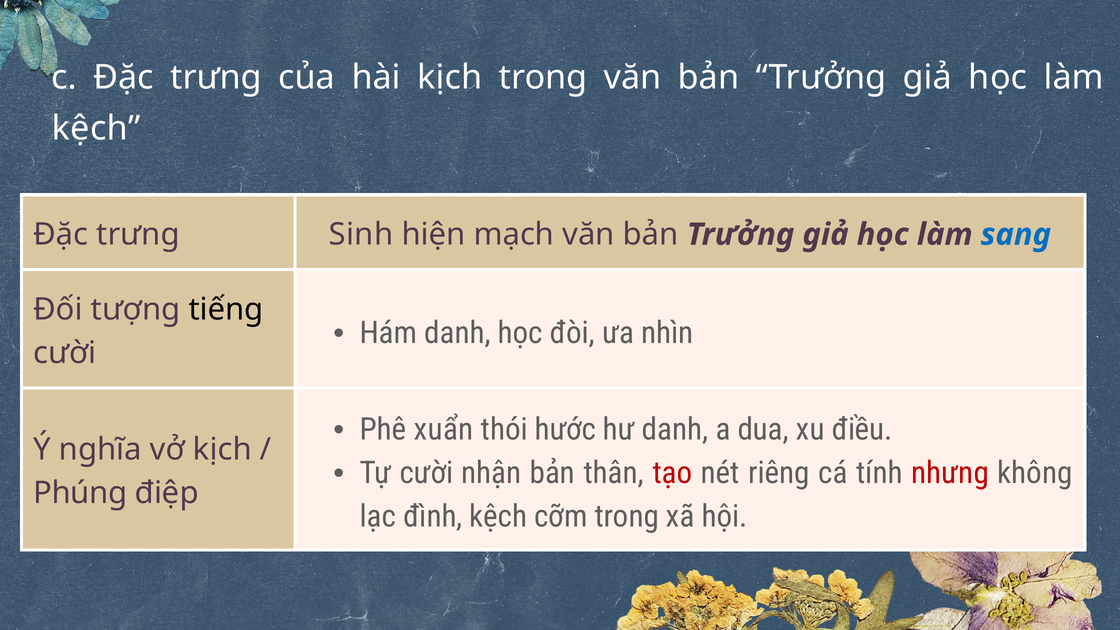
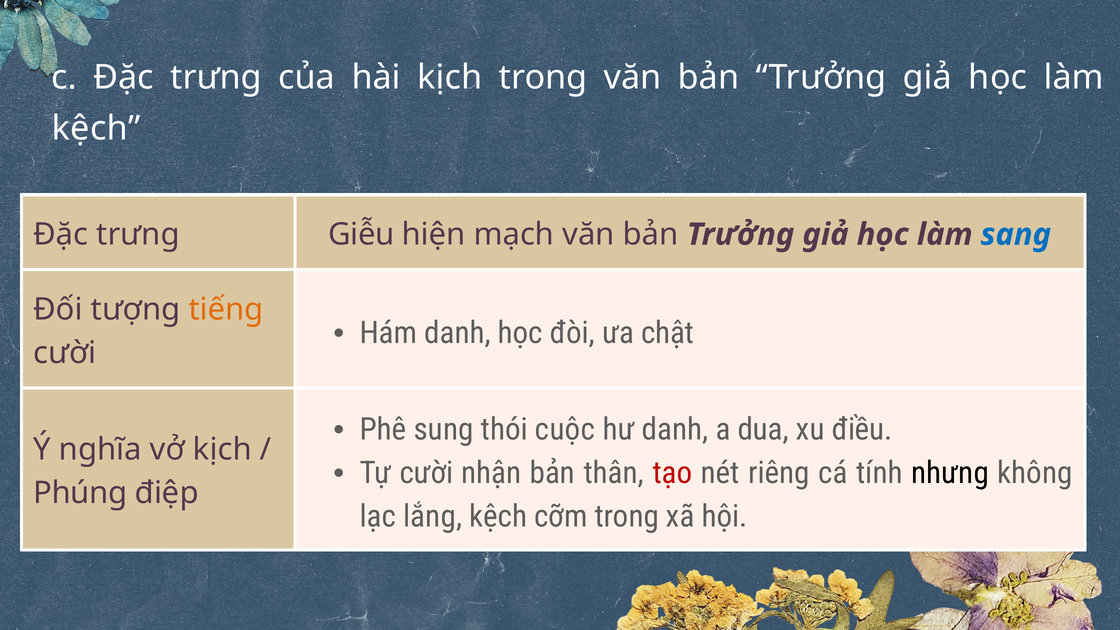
Sinh: Sinh -> Giễu
tiếng colour: black -> orange
nhìn: nhìn -> chật
xuẩn: xuẩn -> sung
hước: hước -> cuộc
nhưng colour: red -> black
đình: đình -> lắng
